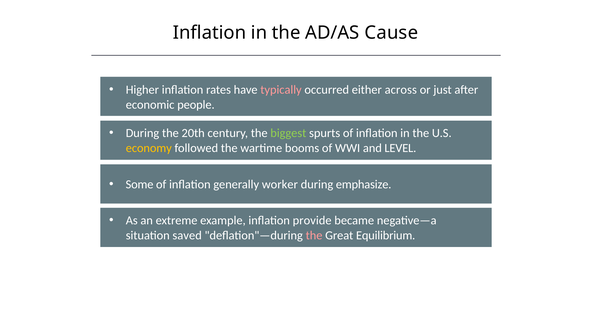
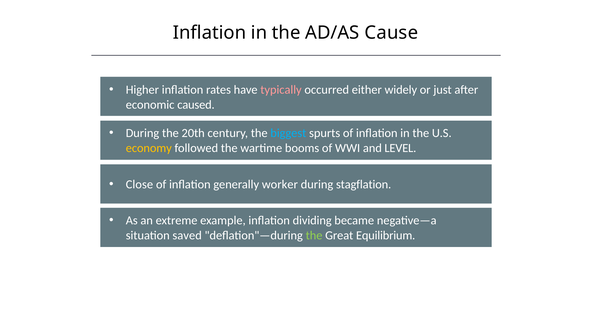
across: across -> widely
people: people -> caused
biggest colour: light green -> light blue
Some: Some -> Close
emphasize: emphasize -> stagflation
provide: provide -> dividing
the at (314, 235) colour: pink -> light green
